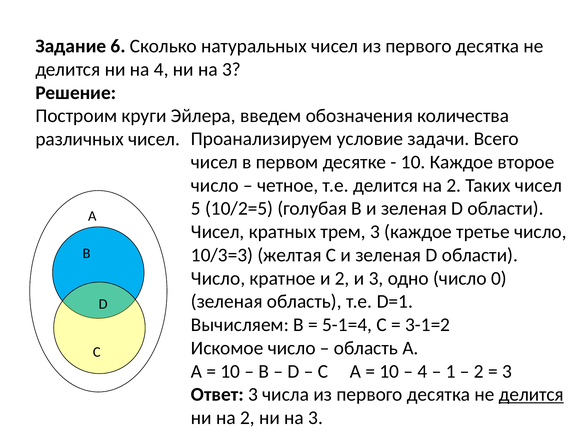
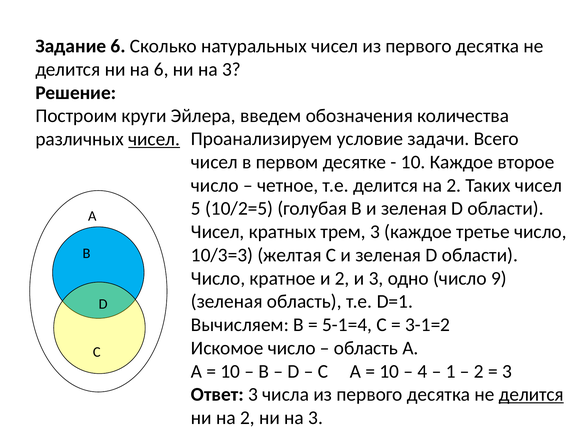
на 4: 4 -> 6
чисел at (154, 139) underline: none -> present
0: 0 -> 9
